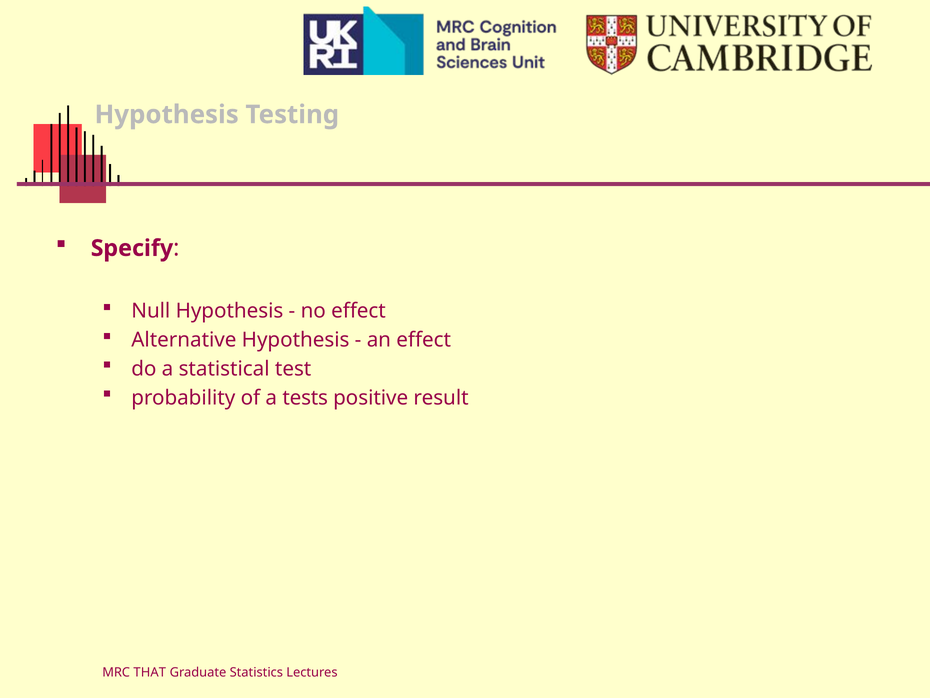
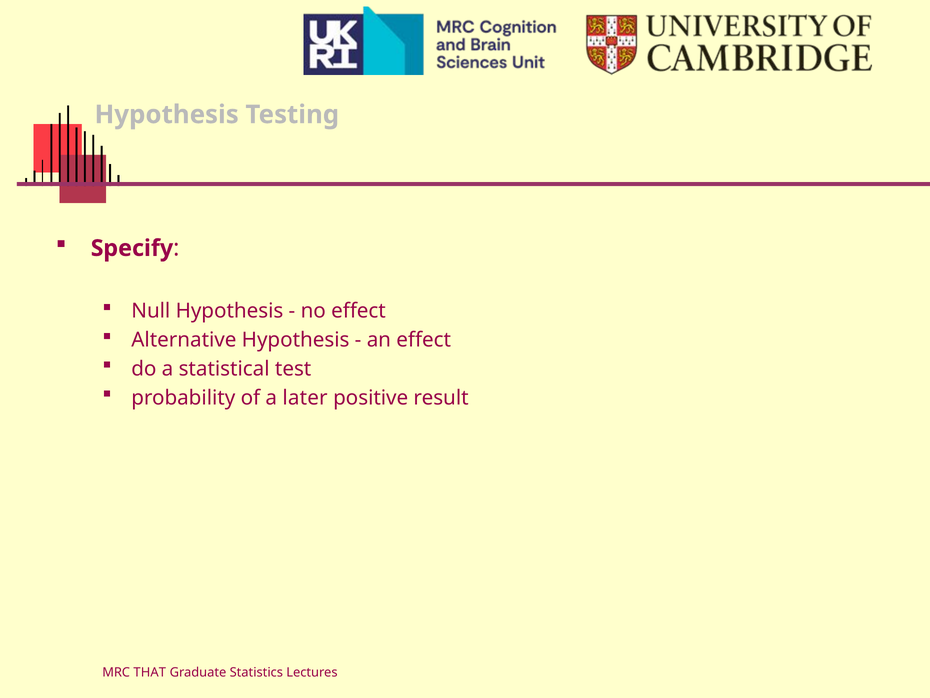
tests: tests -> later
